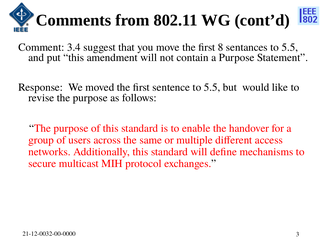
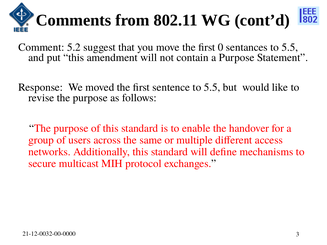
3.4: 3.4 -> 5.2
8: 8 -> 0
